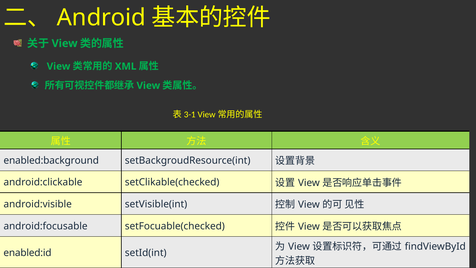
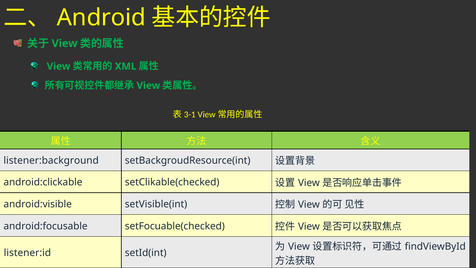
enabled:background: enabled:background -> listener:background
enabled:id: enabled:id -> listener:id
